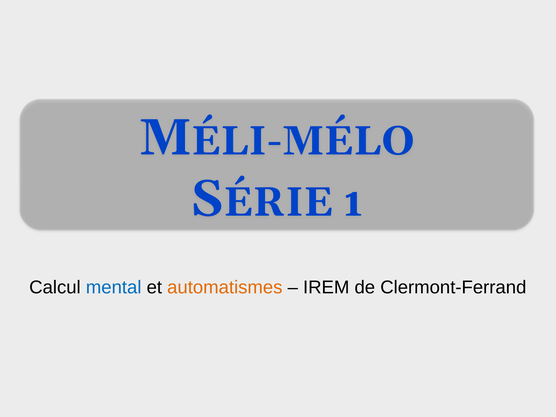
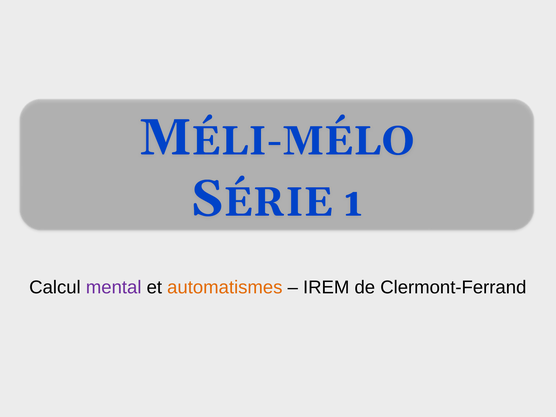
mental colour: blue -> purple
